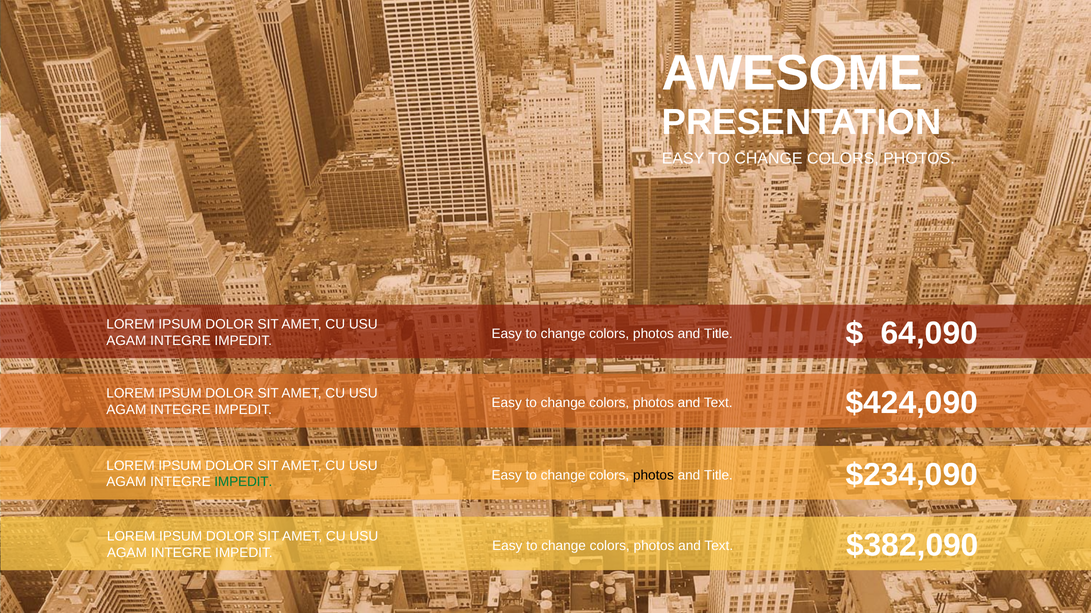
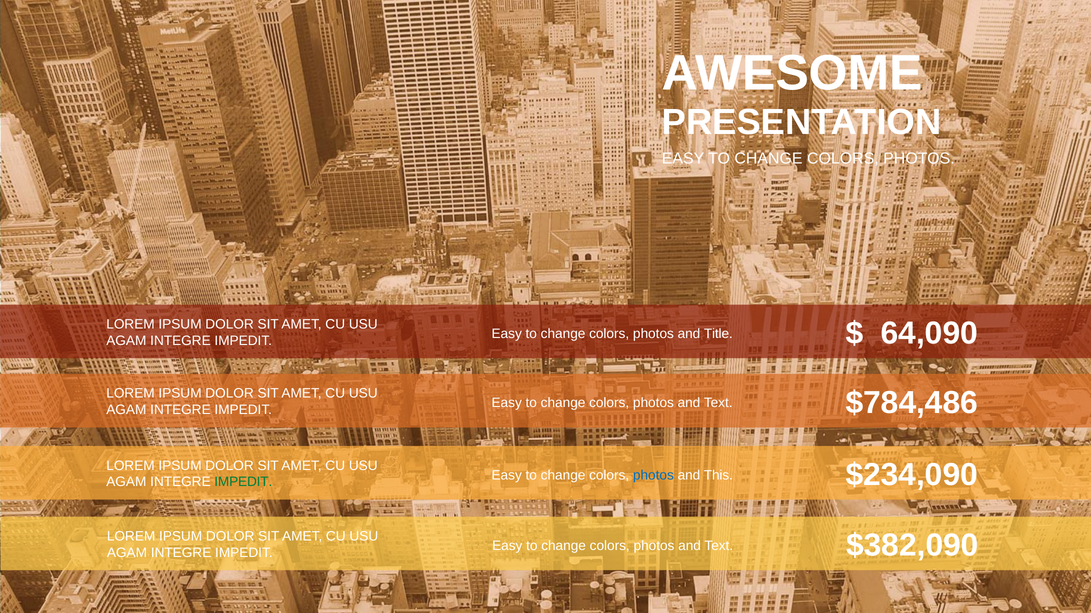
$424,090: $424,090 -> $784,486
photos at (653, 476) colour: black -> blue
Title at (718, 476): Title -> This
